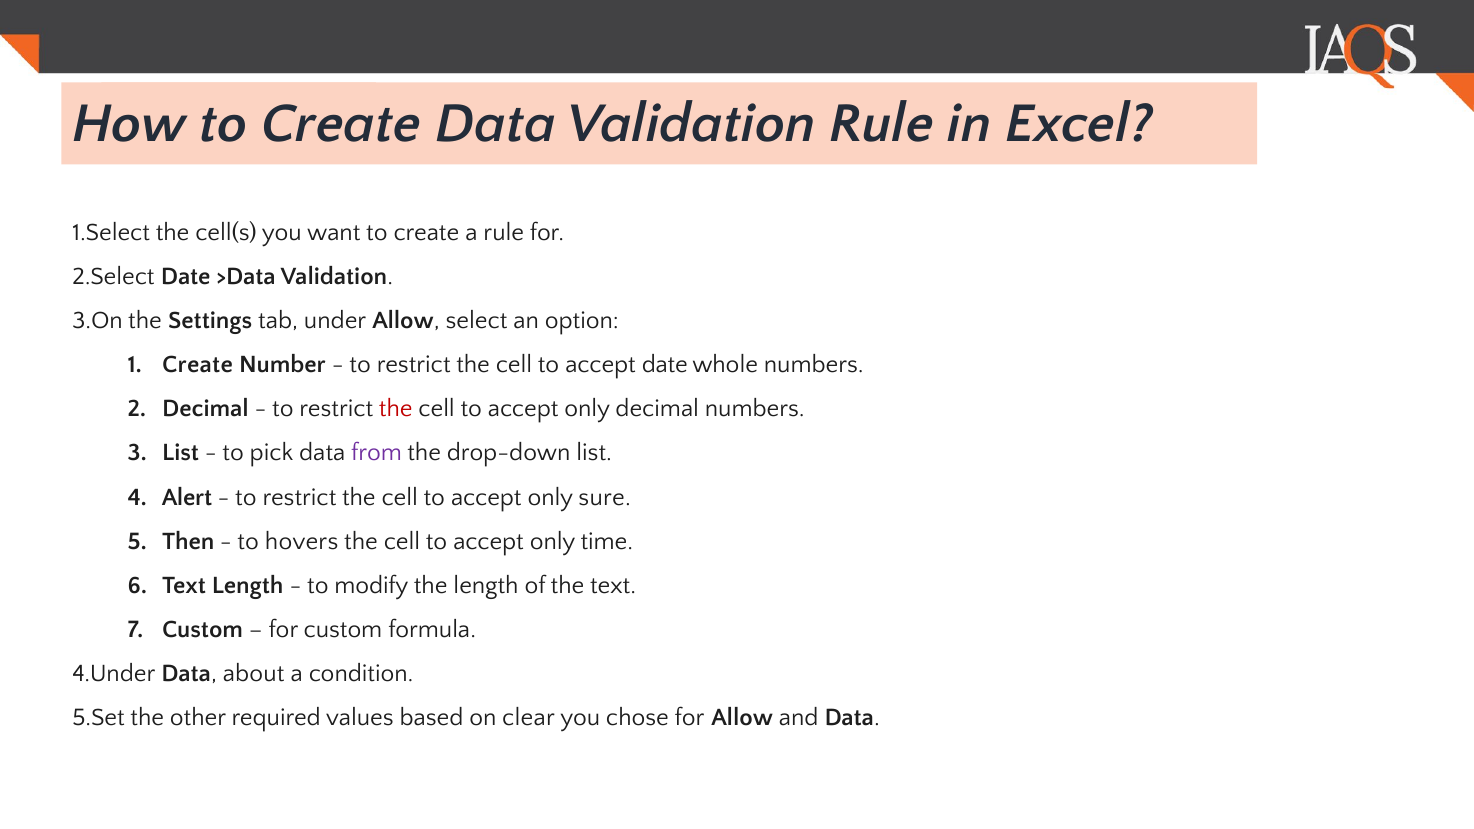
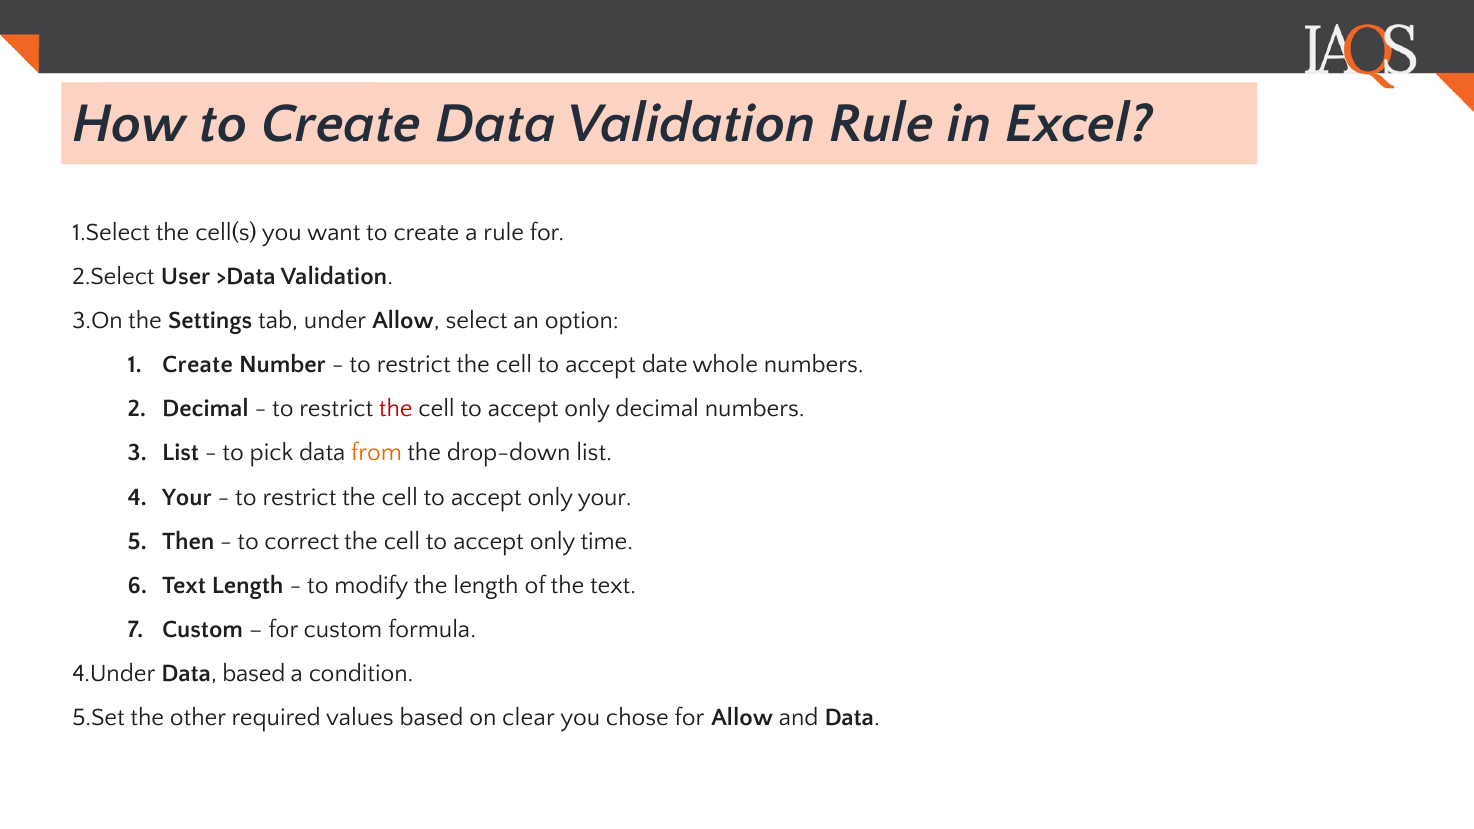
Date at (186, 276): Date -> User
from colour: purple -> orange
Alert at (187, 497): Alert -> Your
only sure: sure -> your
hovers: hovers -> correct
Data about: about -> based
